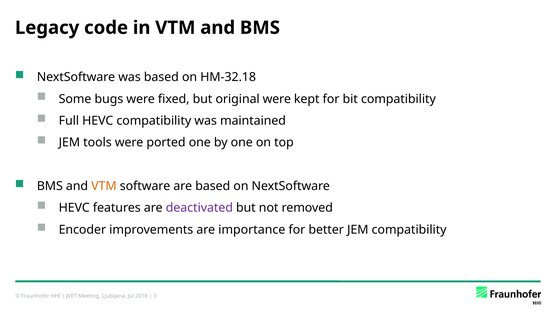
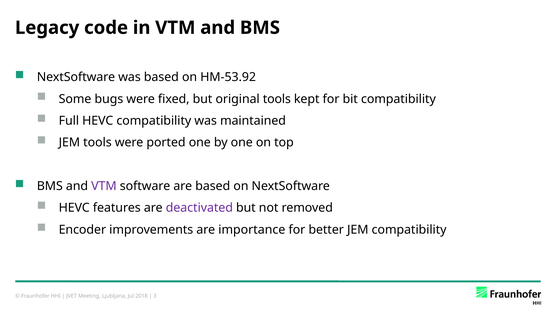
HM-32.18: HM-32.18 -> HM-53.92
original were: were -> tools
VTM at (104, 186) colour: orange -> purple
